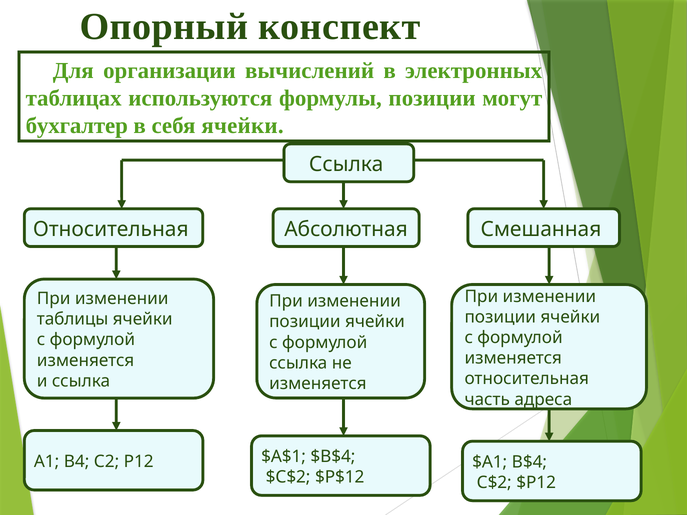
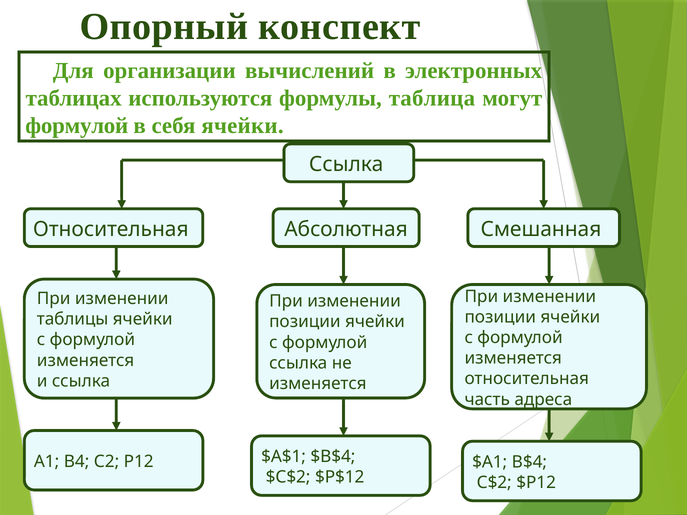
формулы позиции: позиции -> таблица
бухгалтер at (77, 126): бухгалтер -> формулой
